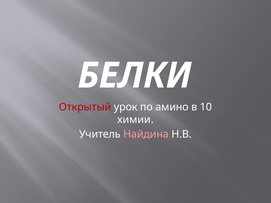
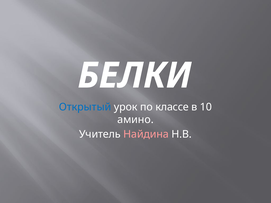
Открытый colour: red -> blue
амино: амино -> классе
химии: химии -> амино
